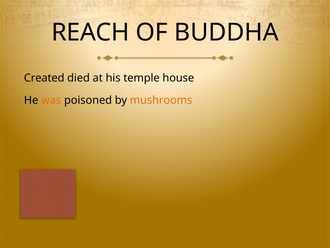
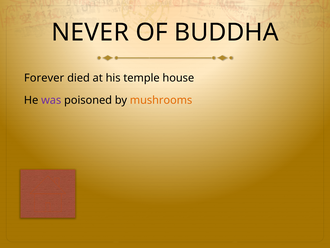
REACH: REACH -> NEVER
Created: Created -> Forever
was colour: orange -> purple
